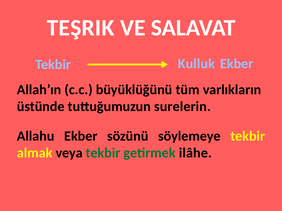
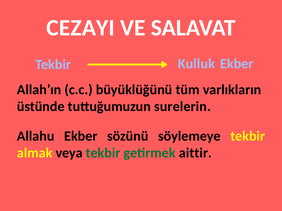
TEŞRIK: TEŞRIK -> CEZAYI
ilâhe: ilâhe -> aittir
